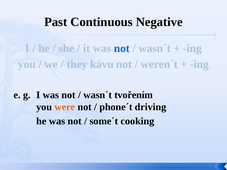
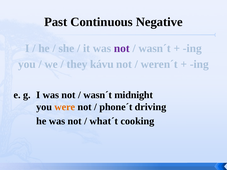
not at (122, 48) colour: blue -> purple
tvořením: tvořením -> midnight
some´t: some´t -> what´t
